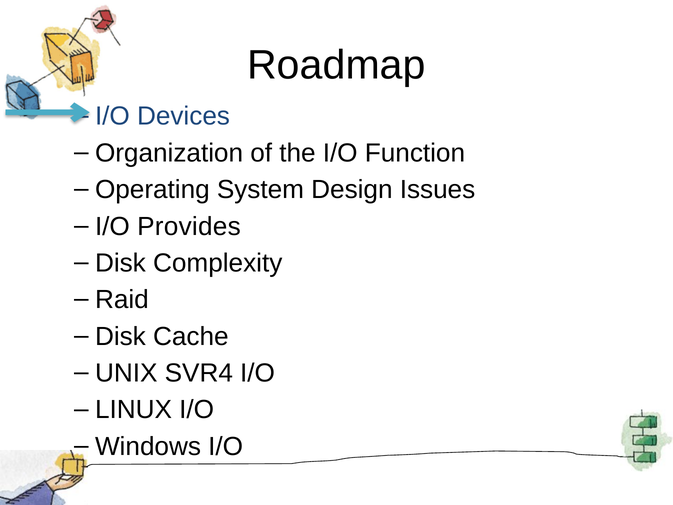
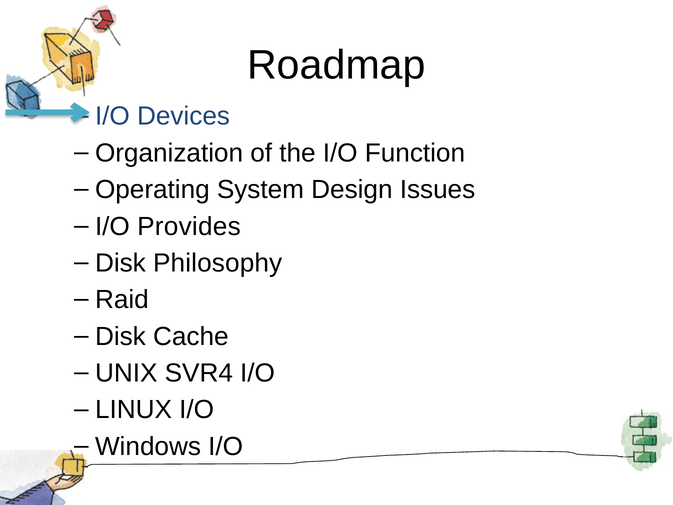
Complexity: Complexity -> Philosophy
